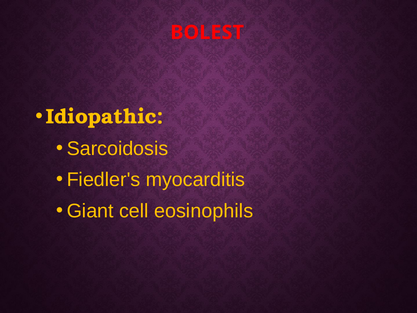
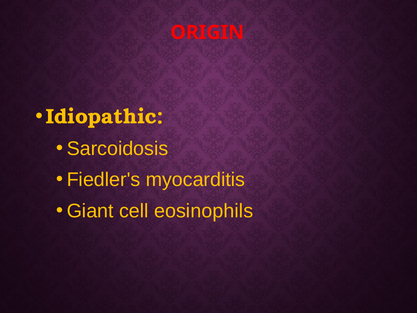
BOLEST: BOLEST -> ORIGIN
